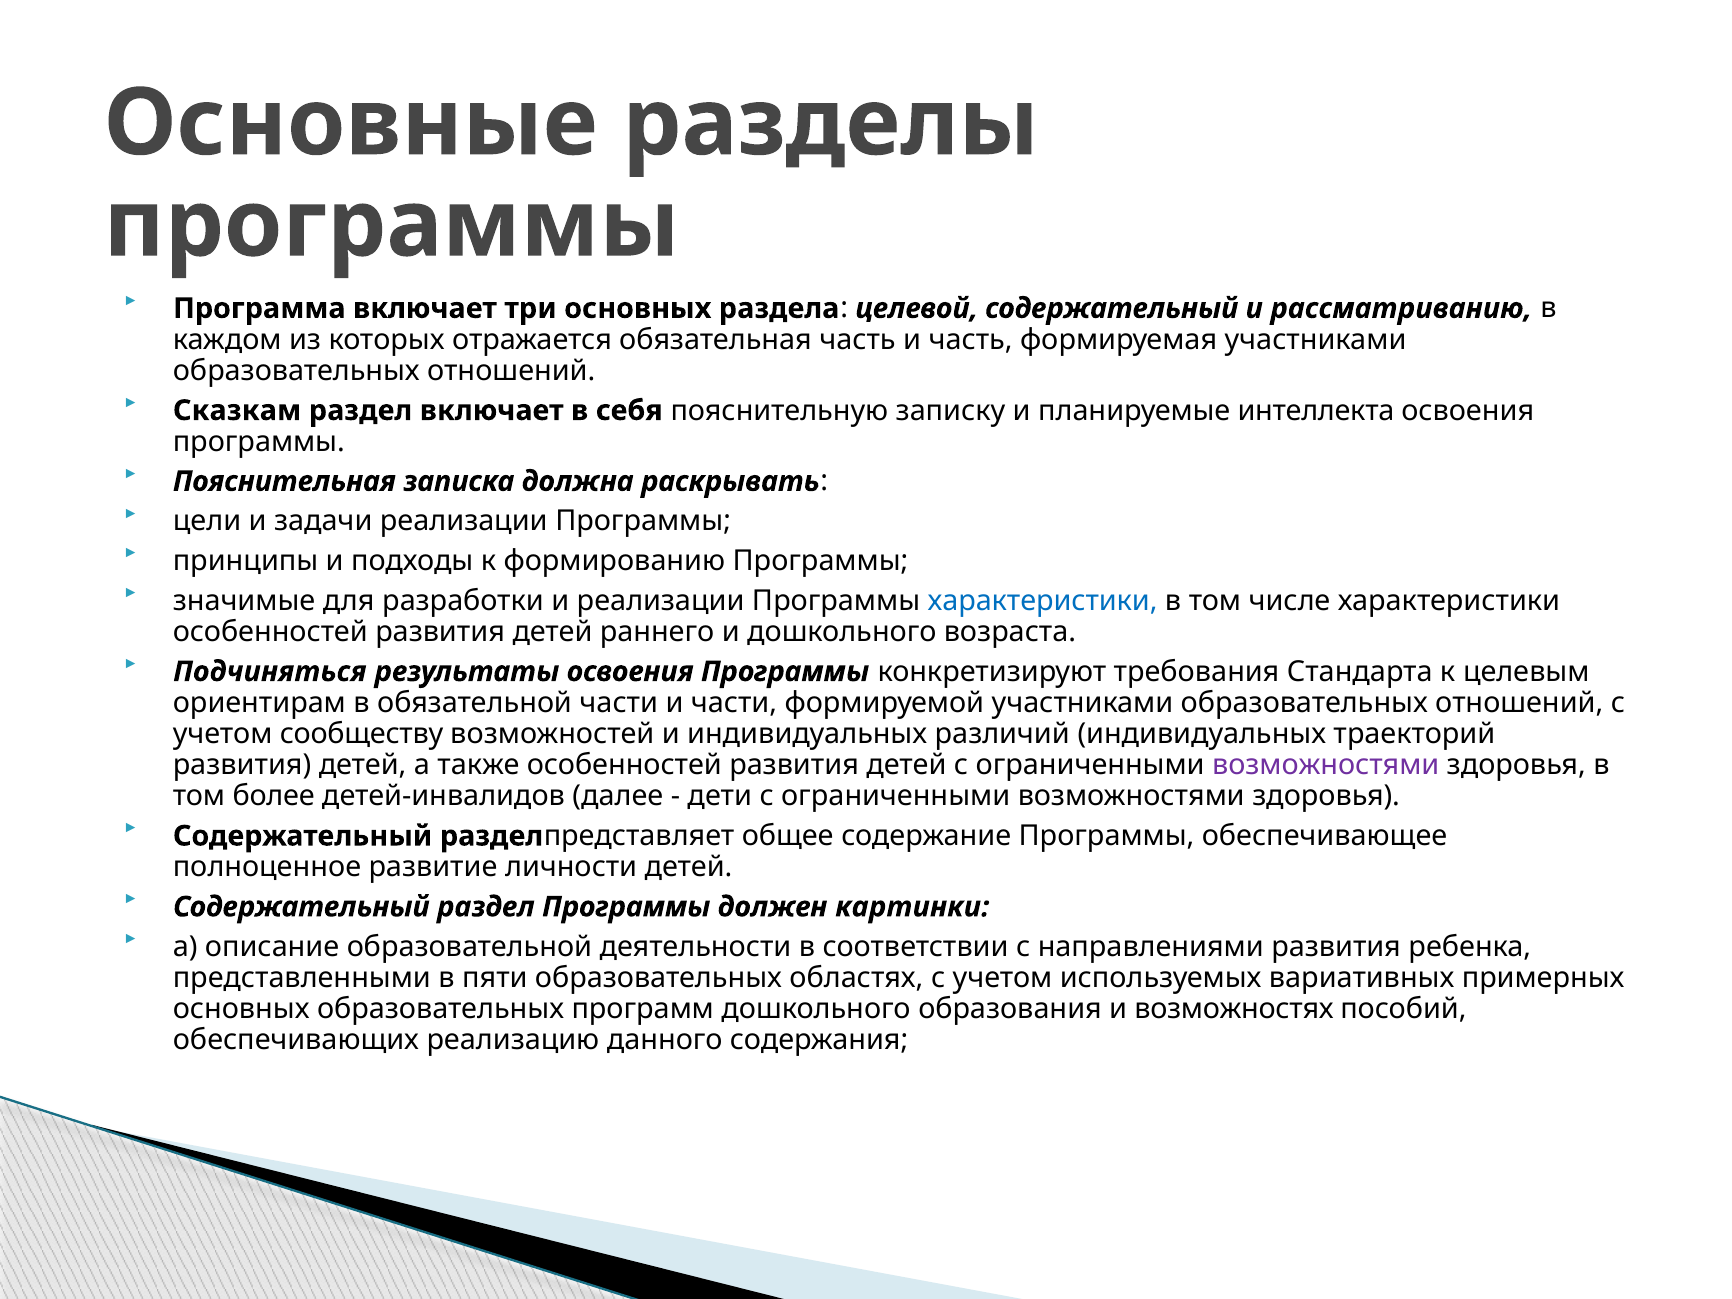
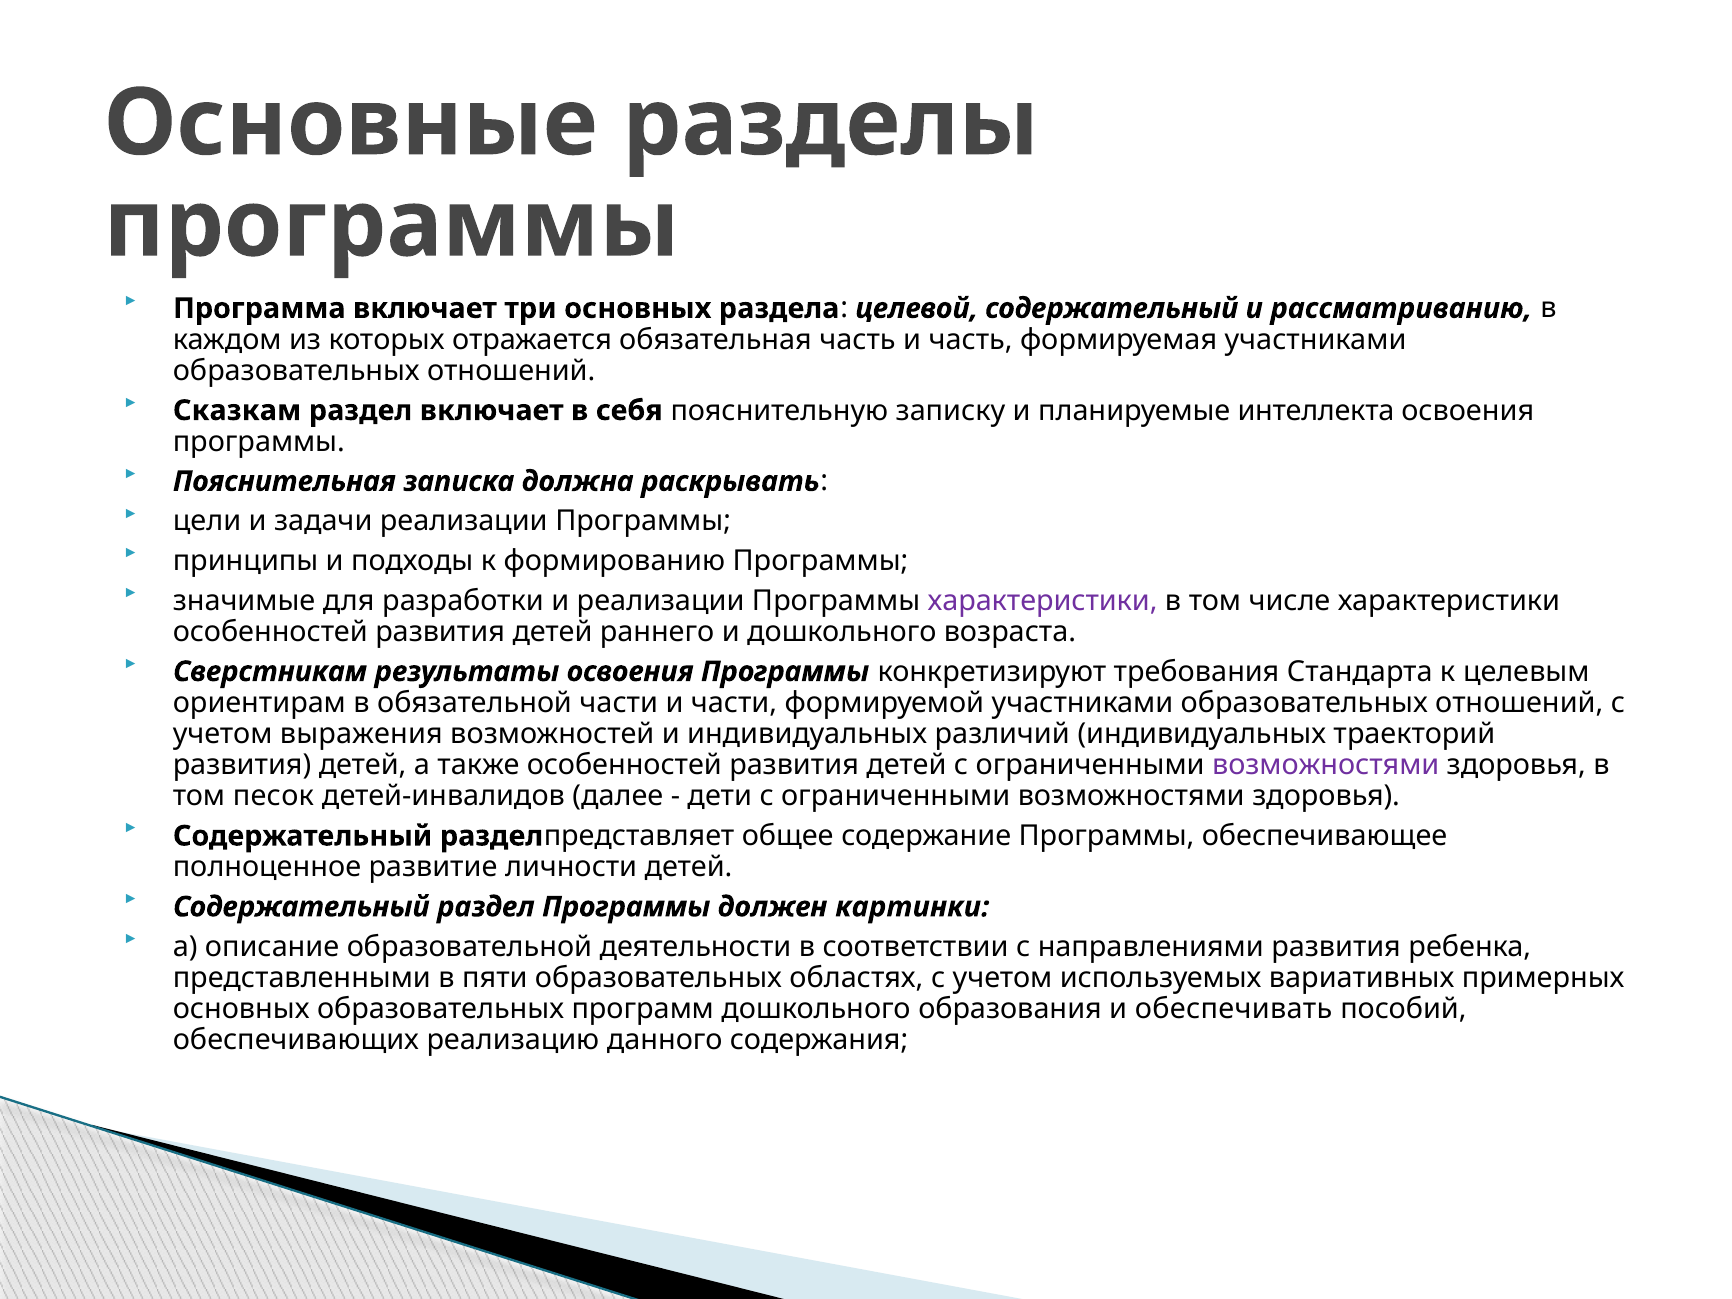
характеристики at (1043, 601) colour: blue -> purple
Подчиняться: Подчиняться -> Сверстникам
сообществу: сообществу -> выражения
более: более -> песок
возможностях: возможностях -> обеспечивать
